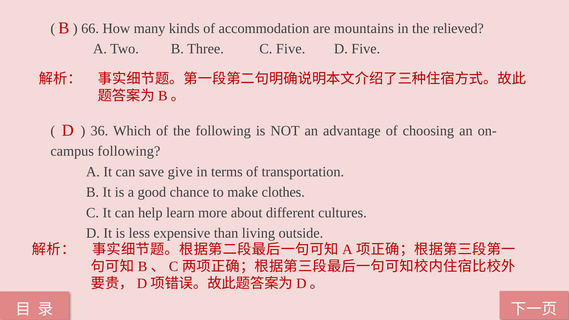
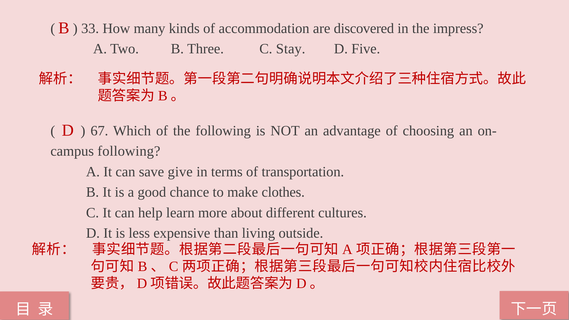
66: 66 -> 33
mountains: mountains -> discovered
relieved: relieved -> impress
C Five: Five -> Stay
36: 36 -> 67
